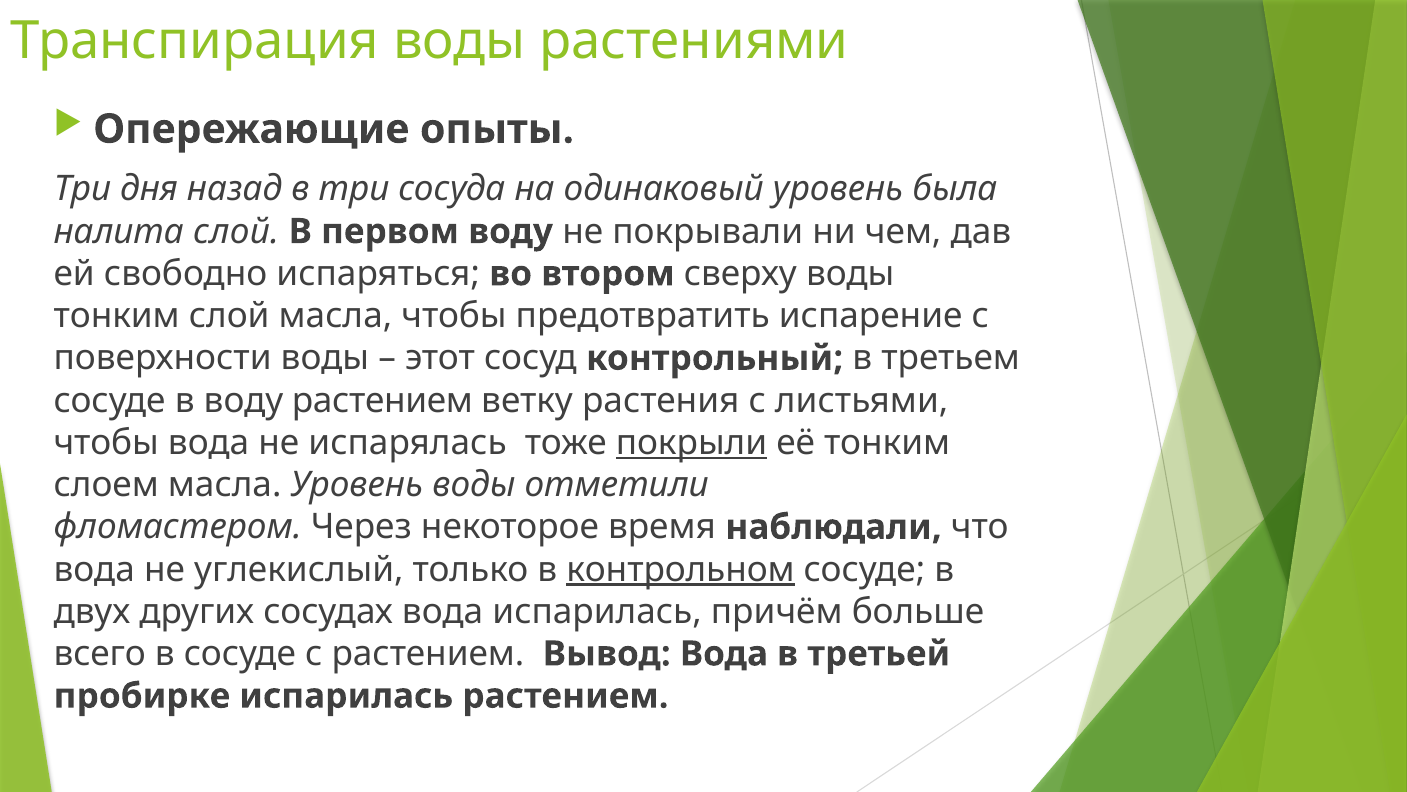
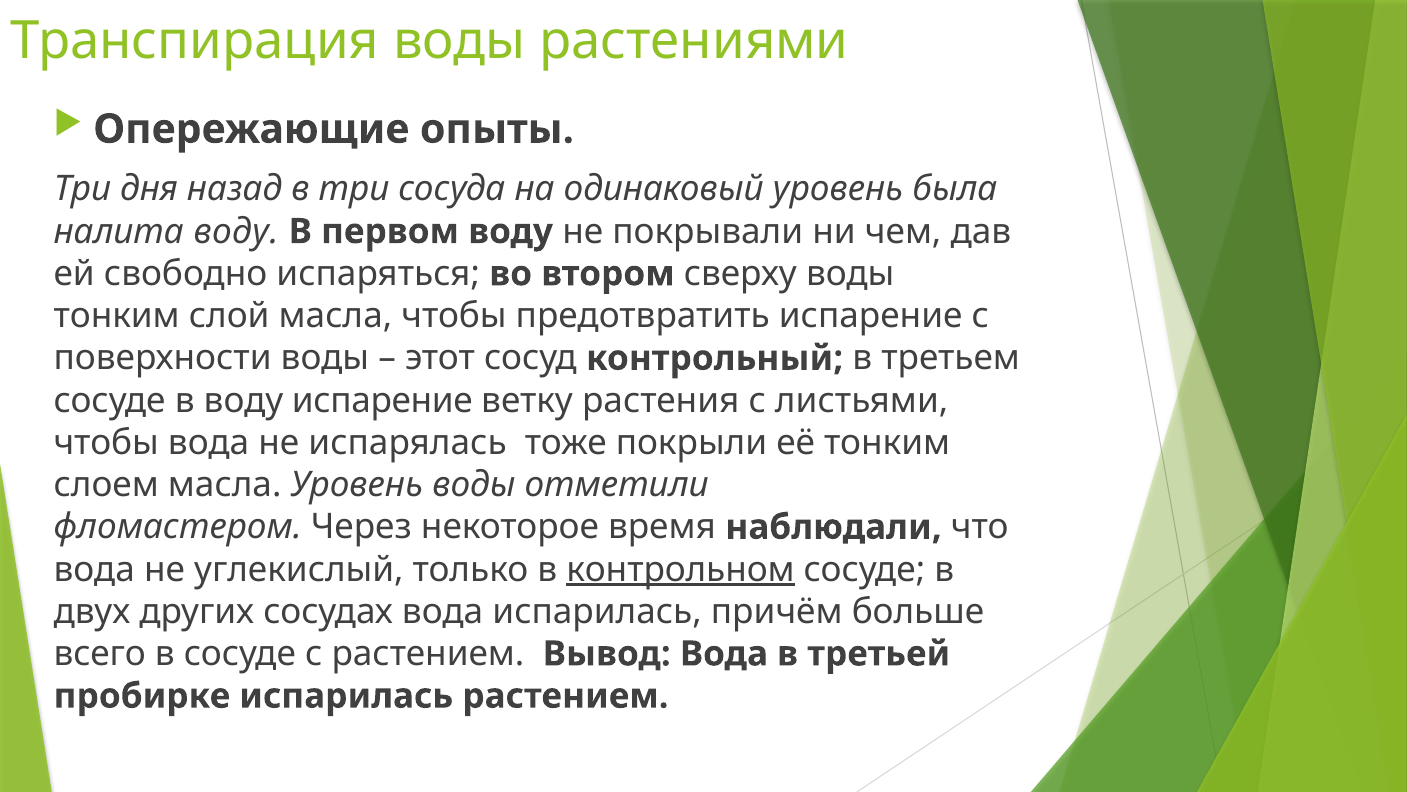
налита слой: слой -> воду
воду растением: растением -> испарение
покрыли underline: present -> none
